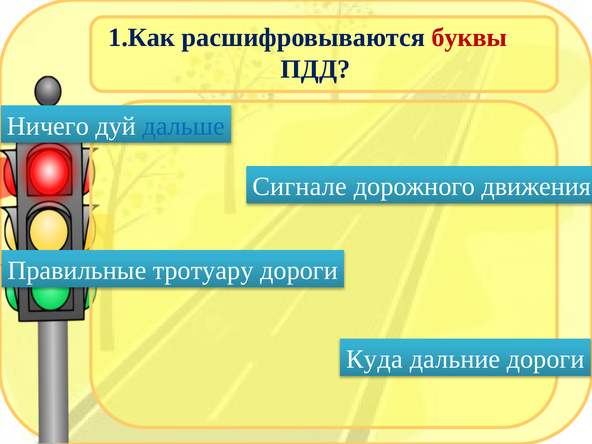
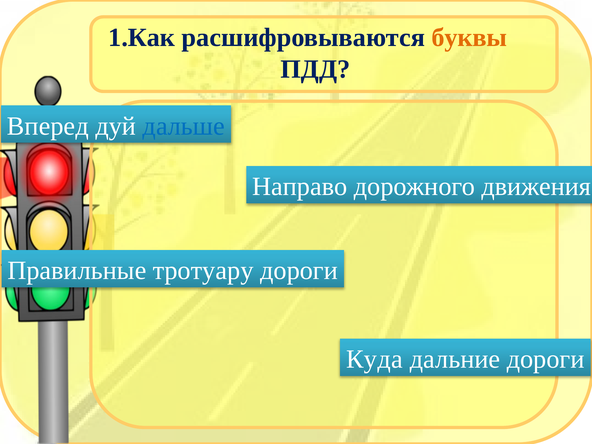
буквы colour: red -> orange
Ничего: Ничего -> Вперед
Сигнале: Сигнале -> Направо
